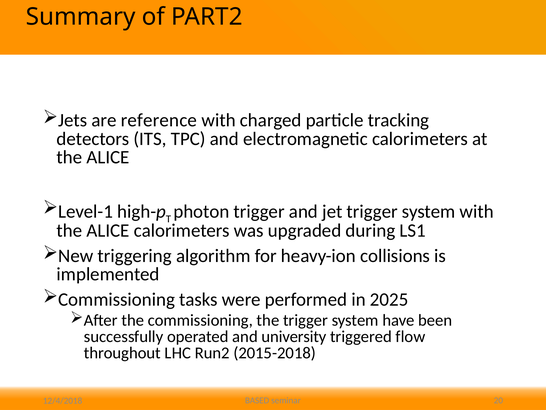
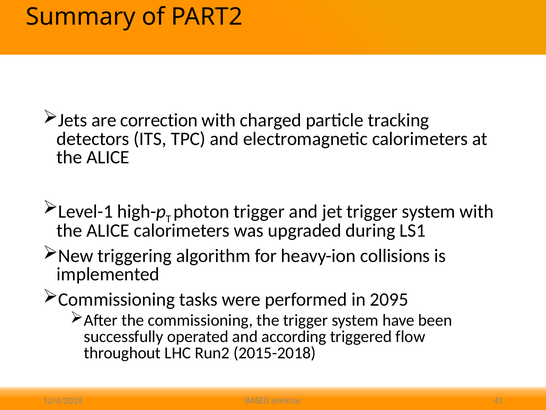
reference: reference -> correction
2025: 2025 -> 2095
university: university -> according
20: 20 -> 41
